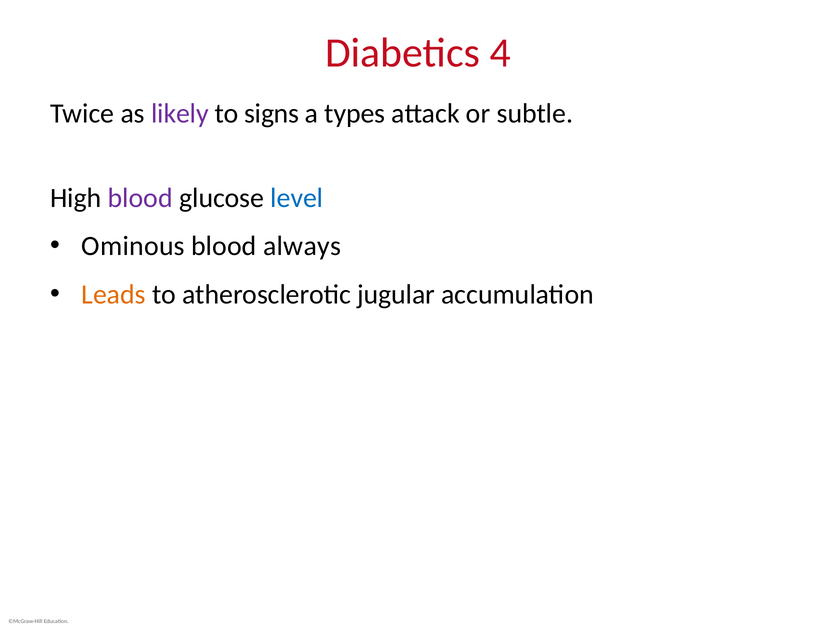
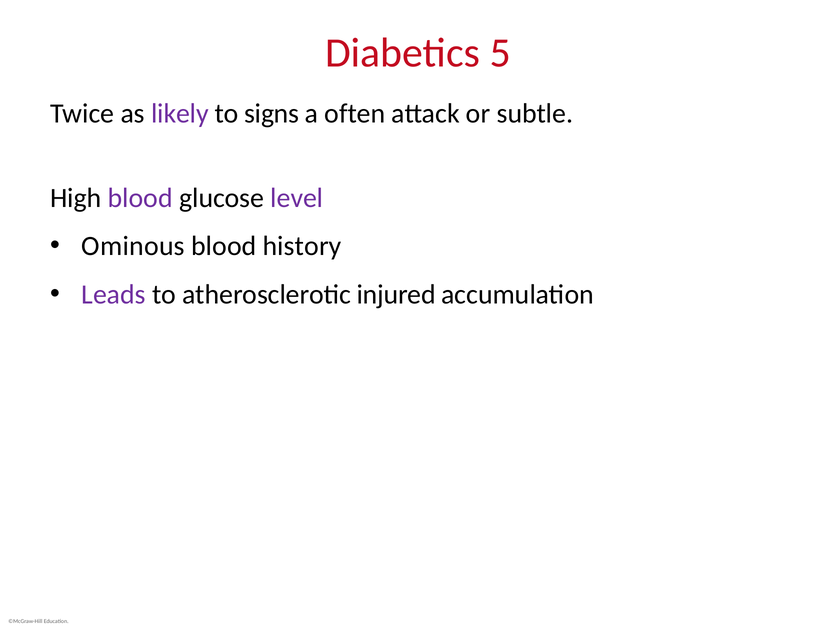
4: 4 -> 5
types: types -> often
level colour: blue -> purple
always: always -> history
Leads colour: orange -> purple
jugular: jugular -> injured
